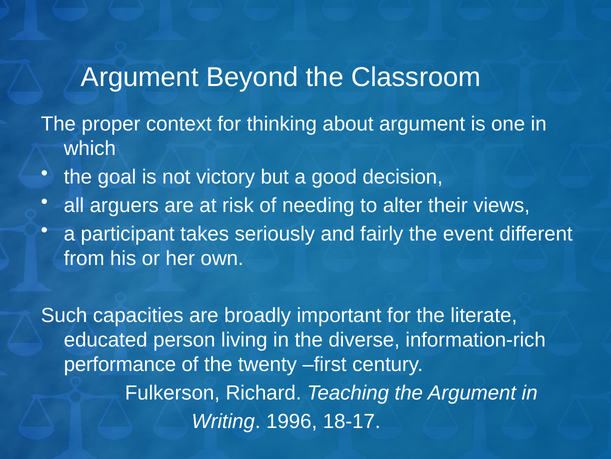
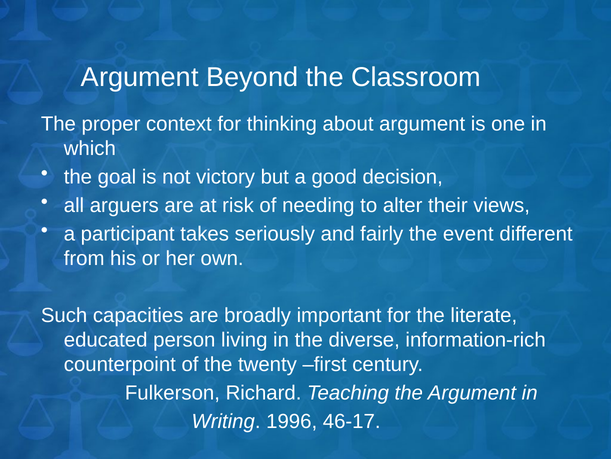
performance: performance -> counterpoint
18-17: 18-17 -> 46-17
